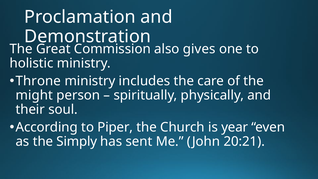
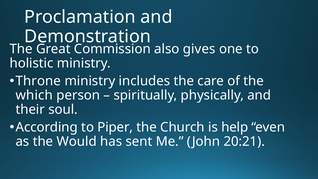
might: might -> which
year: year -> help
Simply: Simply -> Would
